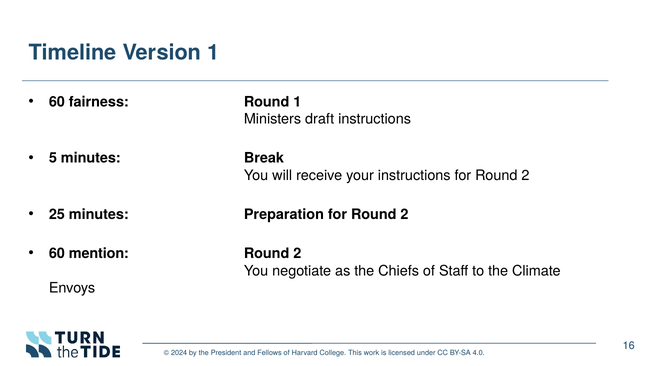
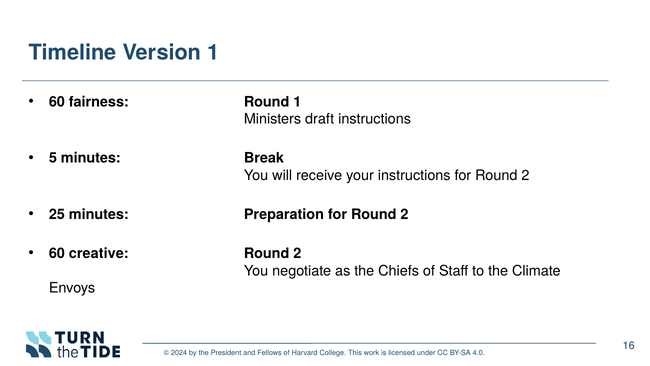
mention: mention -> creative
